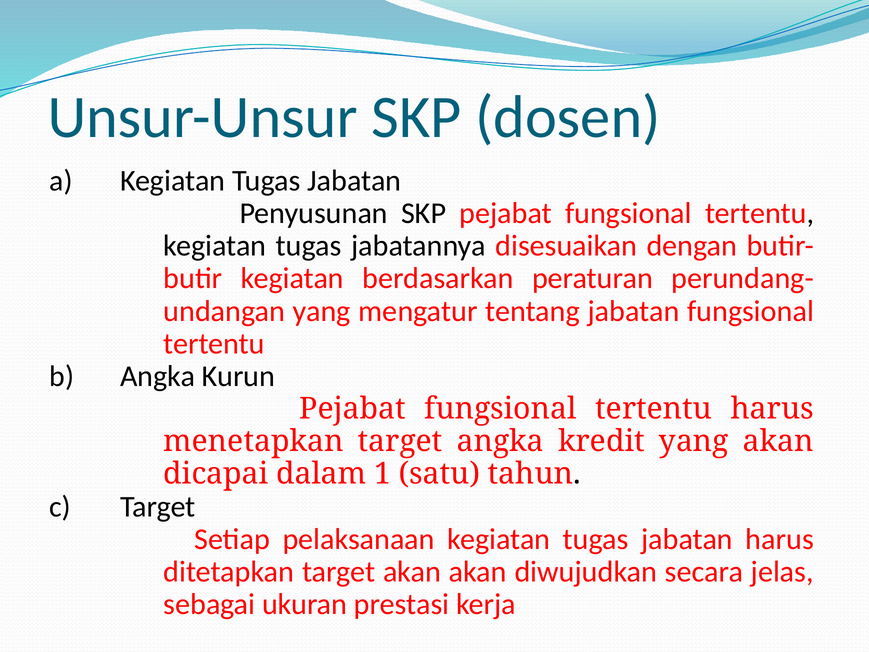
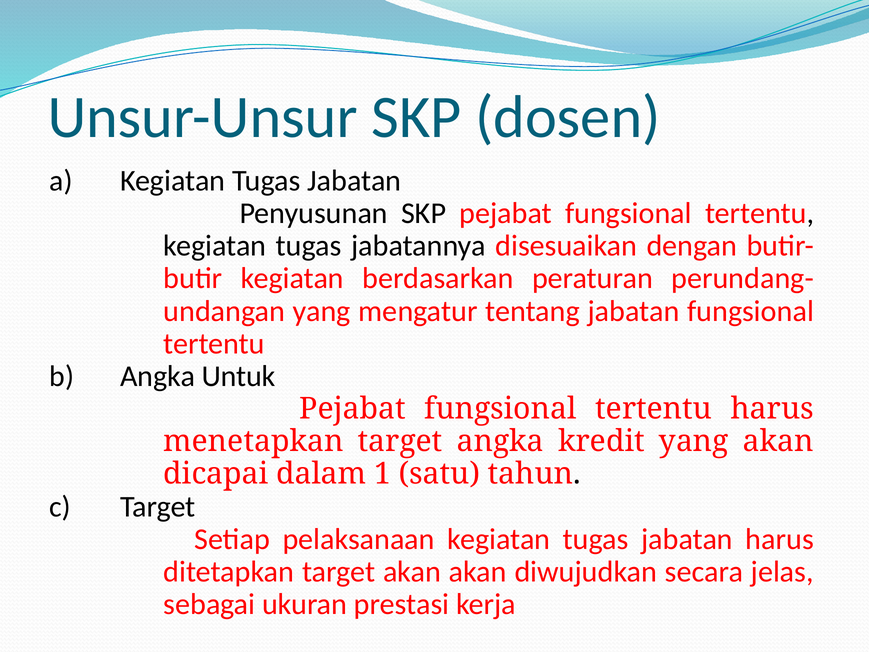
Kurun: Kurun -> Untuk
